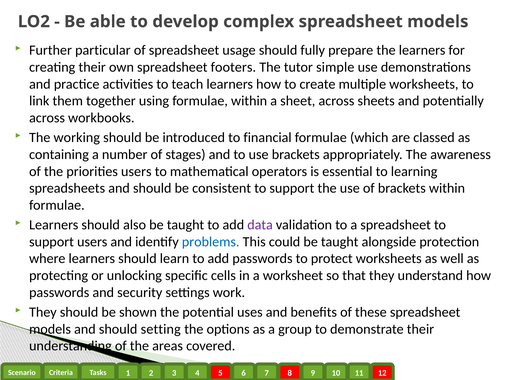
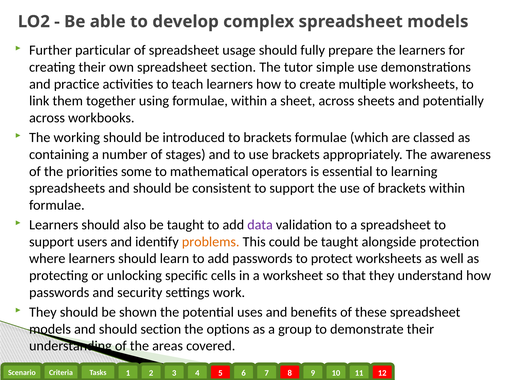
spreadsheet footers: footers -> section
to financial: financial -> brackets
priorities users: users -> some
problems colour: blue -> orange
should setting: setting -> section
